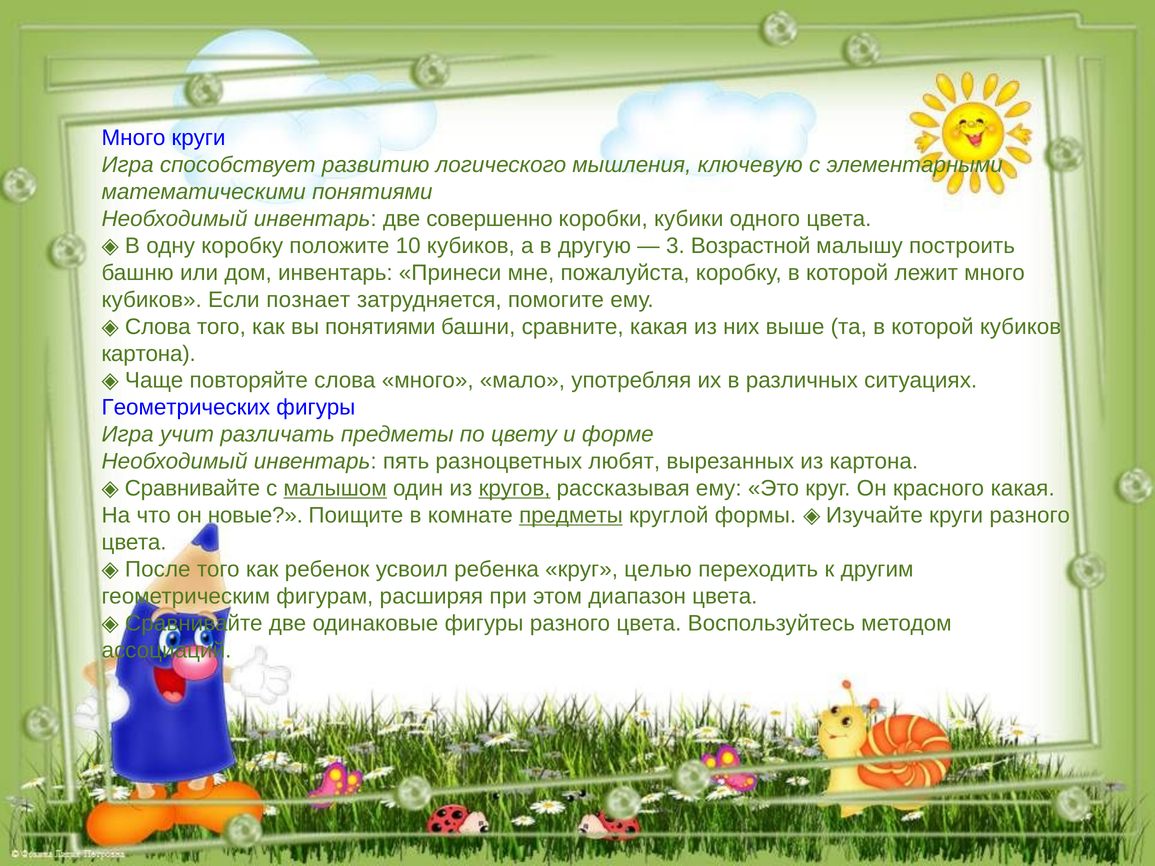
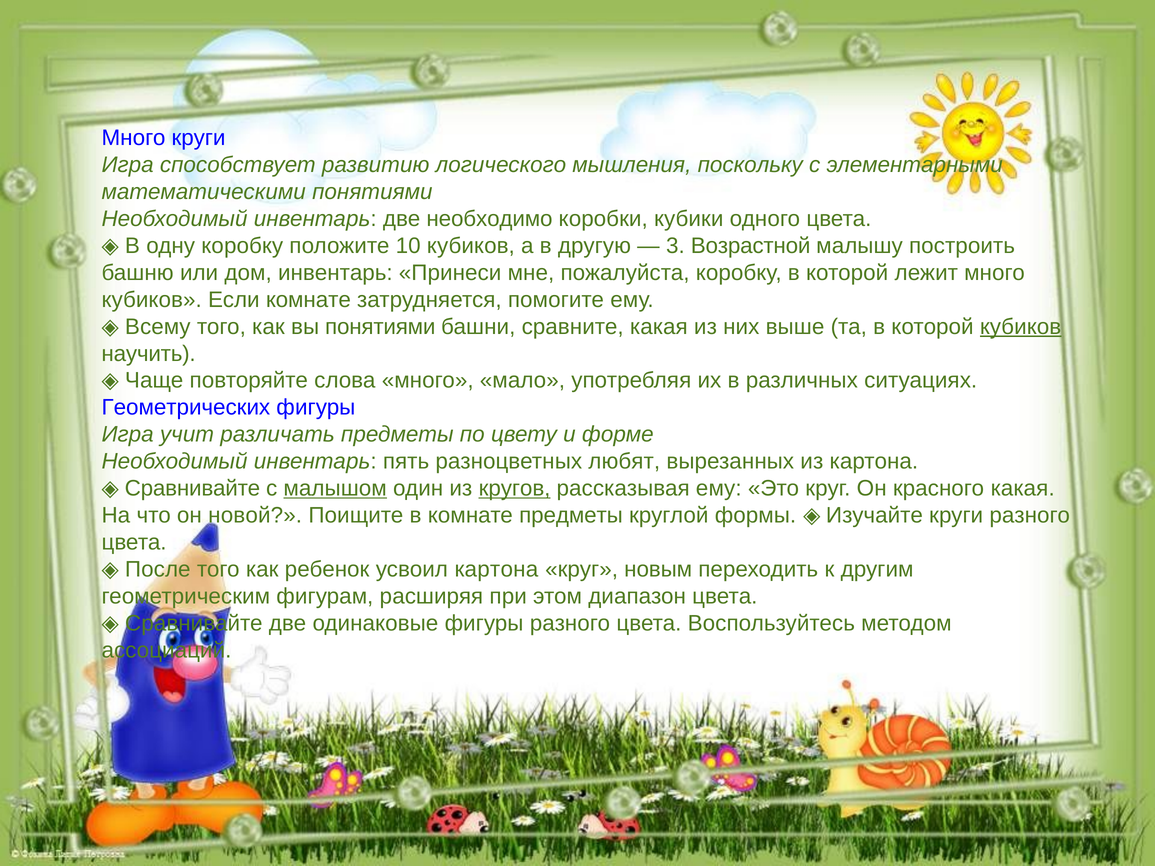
ключевую: ключевую -> поскольку
совершенно: совершенно -> необходимо
Если познает: познает -> комнате
Слова at (158, 327): Слова -> Всему
кубиков at (1021, 327) underline: none -> present
картона at (149, 354): картона -> научить
новые: новые -> новой
предметы at (571, 516) underline: present -> none
усвоил ребенка: ребенка -> картона
целью: целью -> новым
